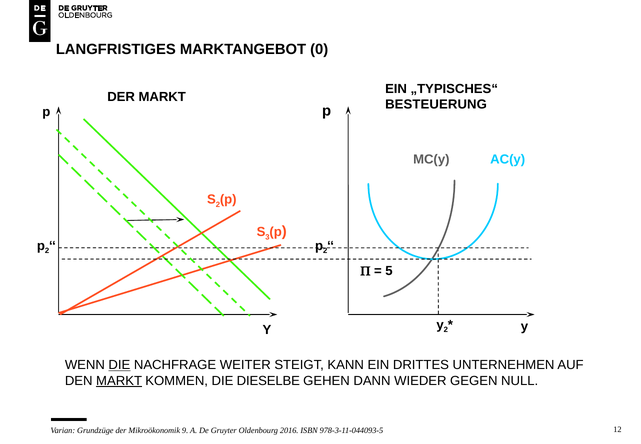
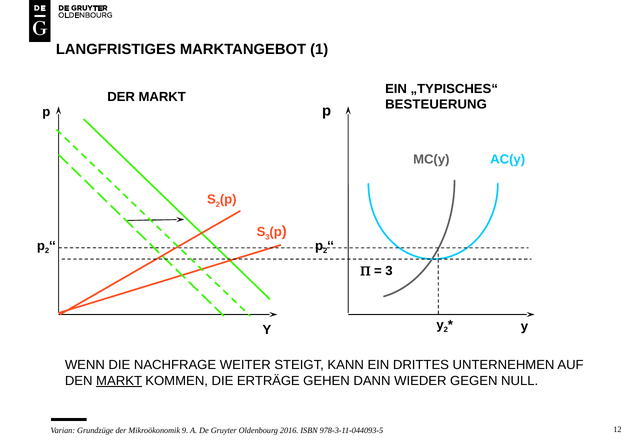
0: 0 -> 1
5 at (389, 271): 5 -> 3
DIE at (119, 365) underline: present -> none
DIESELBE: DIESELBE -> ERTRÄGE
